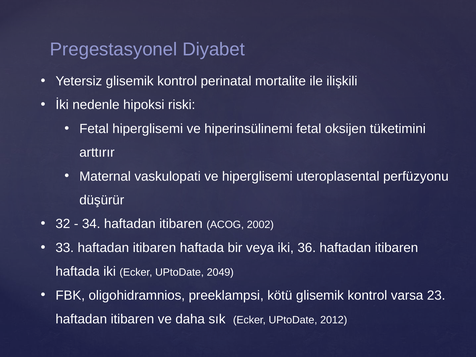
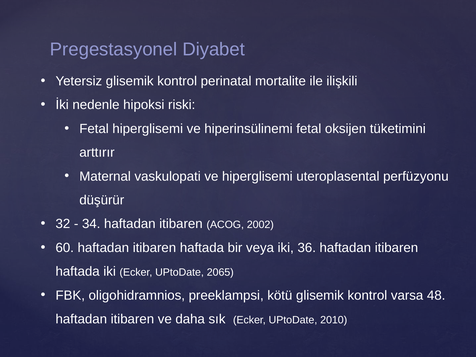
33: 33 -> 60
2049: 2049 -> 2065
23: 23 -> 48
2012: 2012 -> 2010
